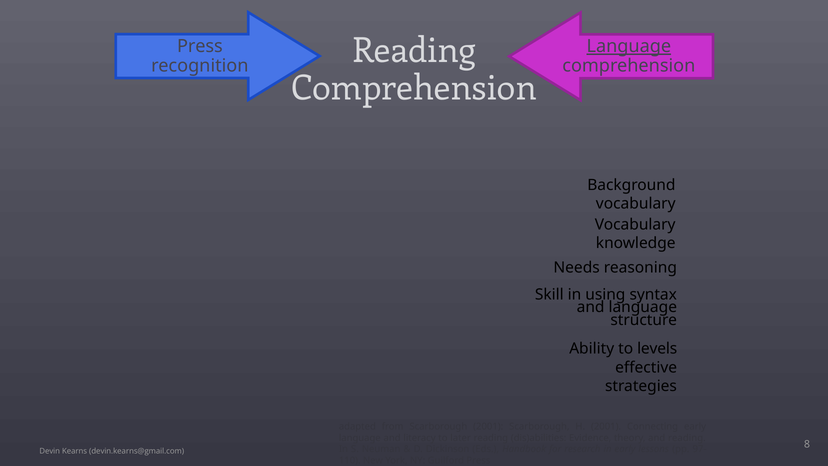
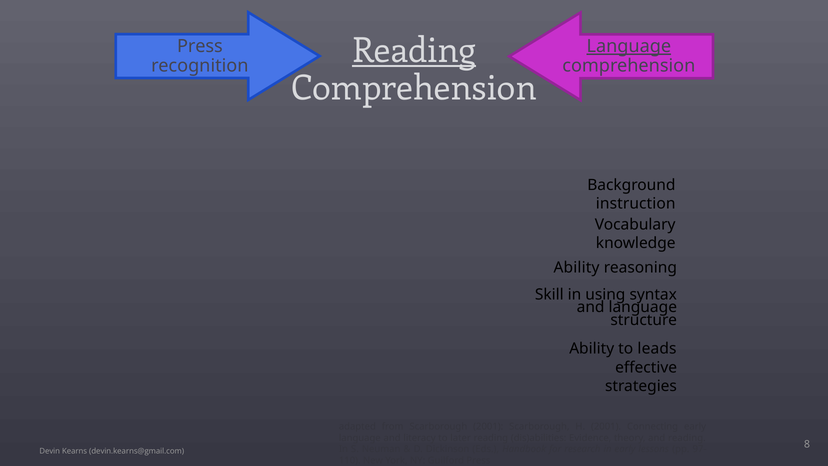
Reading at (414, 51) underline: none -> present
vocabulary at (636, 204): vocabulary -> instruction
Needs at (577, 268): Needs -> Ability
levels: levels -> leads
